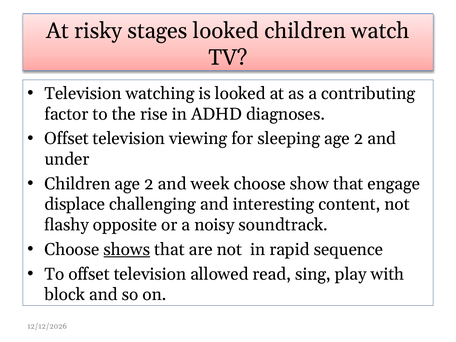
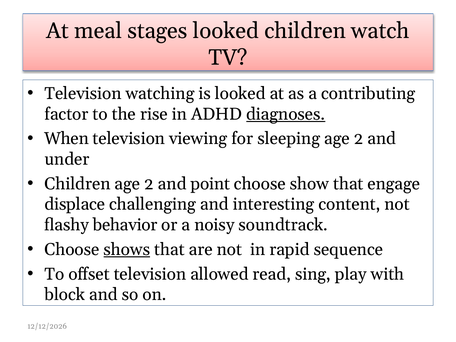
risky: risky -> meal
diagnoses underline: none -> present
Offset at (67, 139): Offset -> When
week: week -> point
opposite: opposite -> behavior
